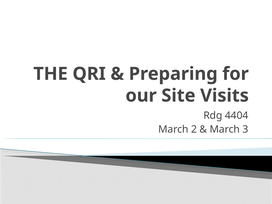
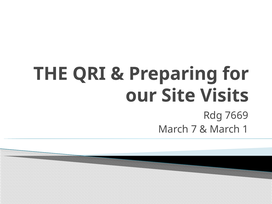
4404: 4404 -> 7669
2: 2 -> 7
3: 3 -> 1
